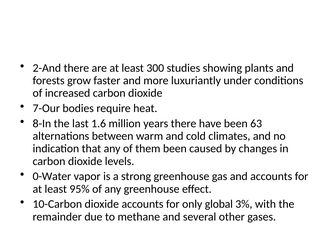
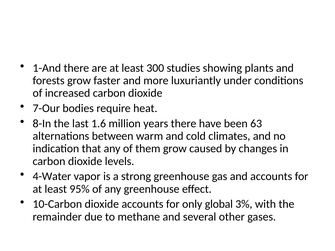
2-And: 2-And -> 1-And
them been: been -> grow
0-Water: 0-Water -> 4-Water
